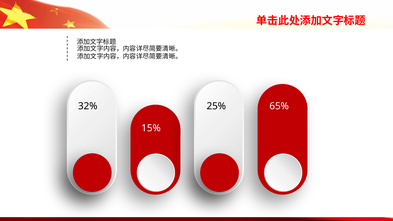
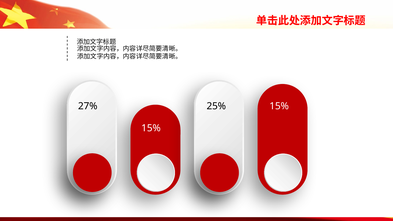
32%: 32% -> 27%
65% at (279, 106): 65% -> 15%
